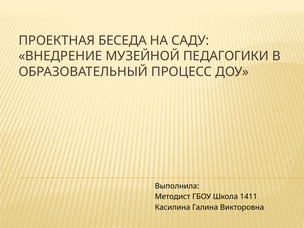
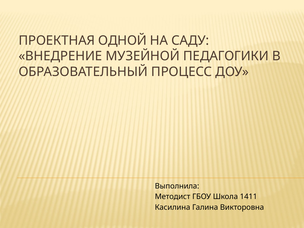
БЕСЕДА: БЕСЕДА -> ОДНОЙ
